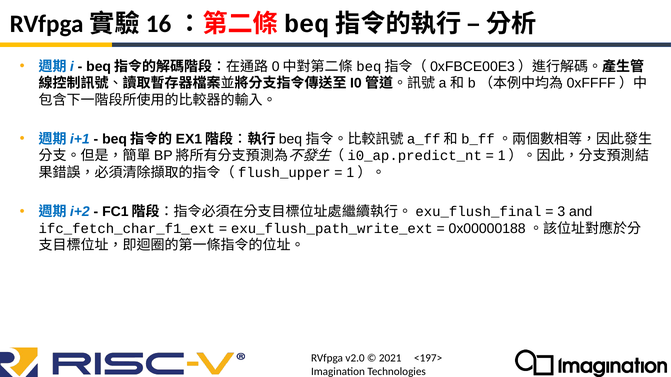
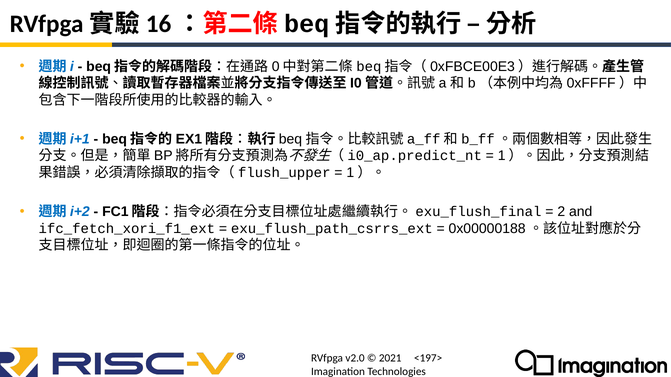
3: 3 -> 2
ifc_fetch_char_f1_ext: ifc_fetch_char_f1_ext -> ifc_fetch_xori_f1_ext
exu_flush_path_write_ext: exu_flush_path_write_ext -> exu_flush_path_csrrs_ext
